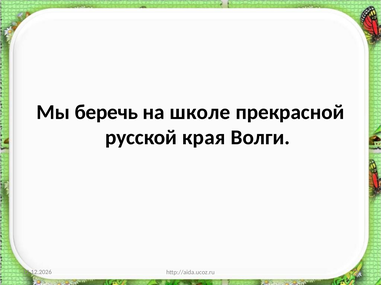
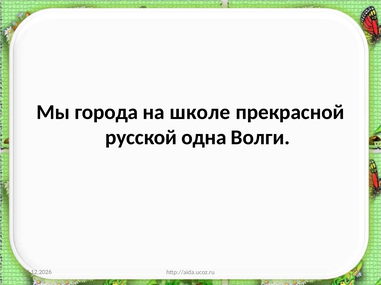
беречь: беречь -> города
края: края -> одна
